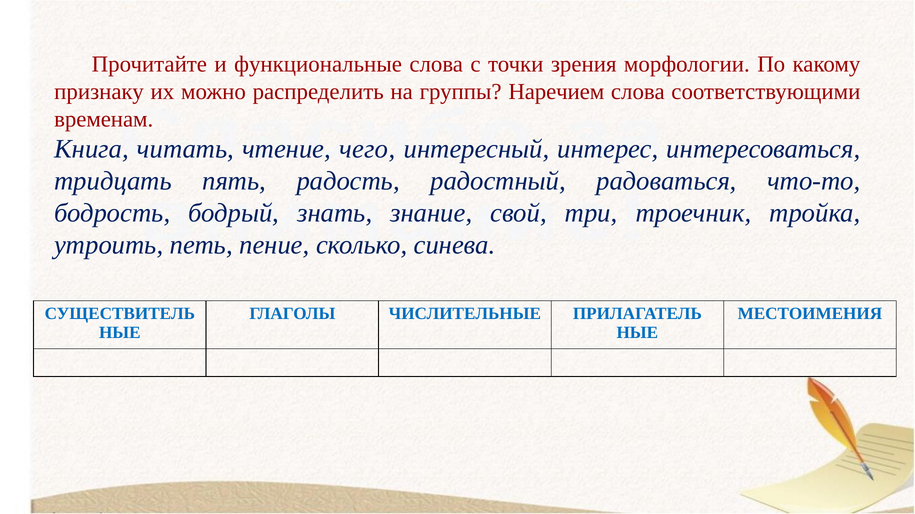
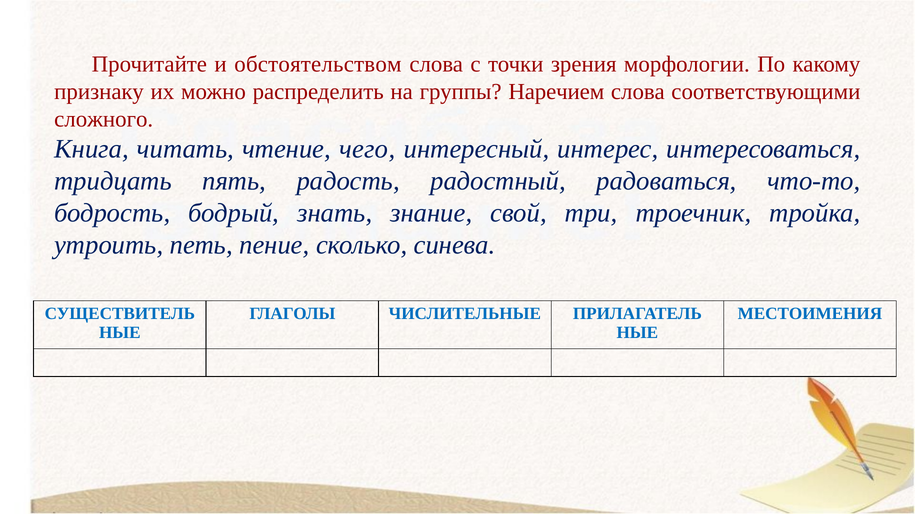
функциональные: функциональные -> обстоятельством
временам: временам -> сложного
